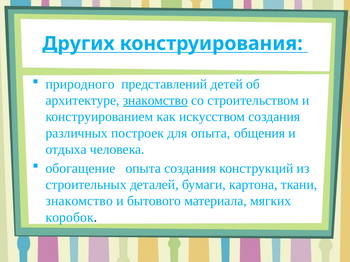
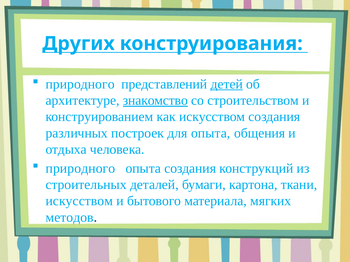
детей underline: none -> present
обогащение at (80, 169): обогащение -> природного
знакомство at (79, 201): знакомство -> искусством
коробок: коробок -> методов
